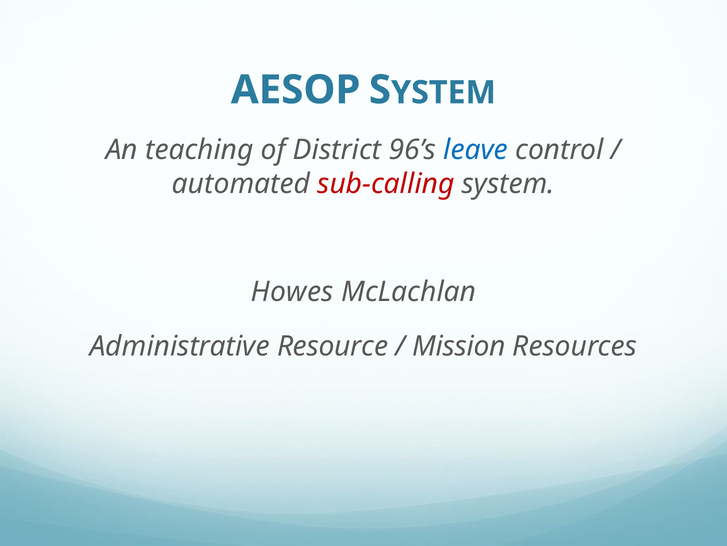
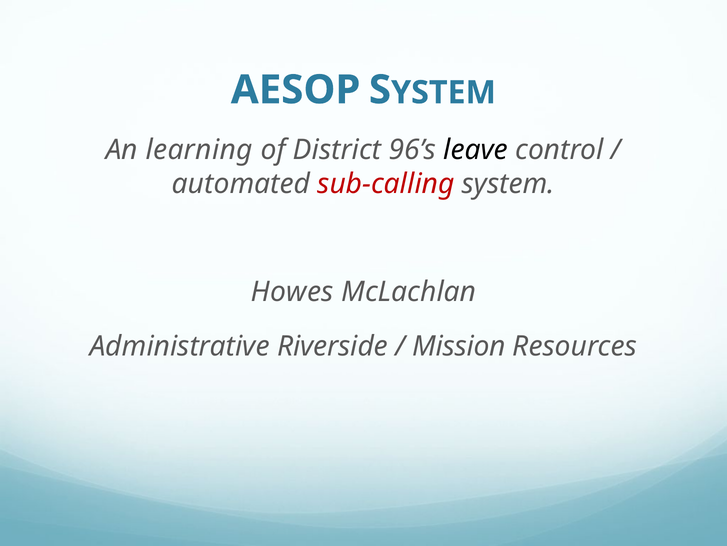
teaching: teaching -> learning
leave colour: blue -> black
Resource: Resource -> Riverside
